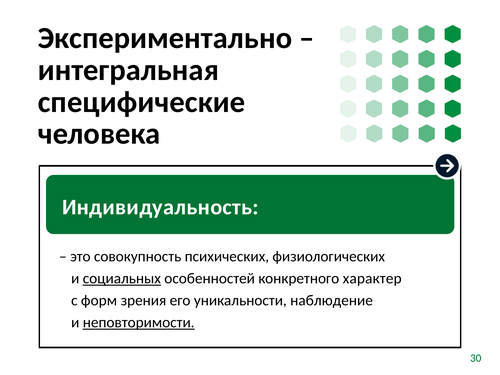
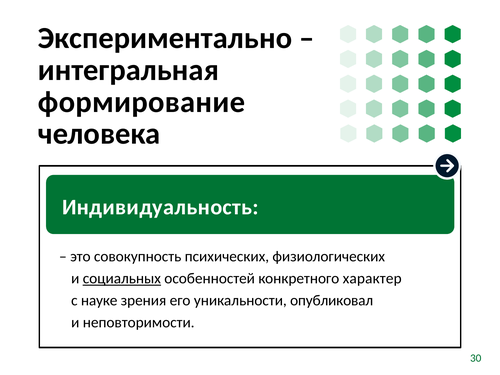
специфические: специфические -> формирование
форм: форм -> науке
наблюдение: наблюдение -> опубликовал
неповторимости underline: present -> none
